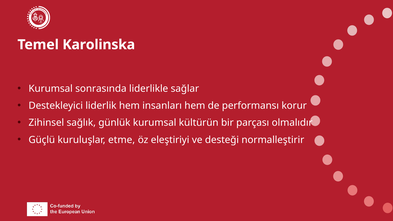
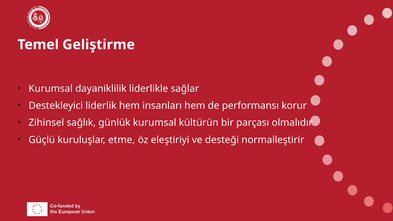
Karolinska: Karolinska -> Geliştirme
sonrasında: sonrasında -> dayaniklilik
